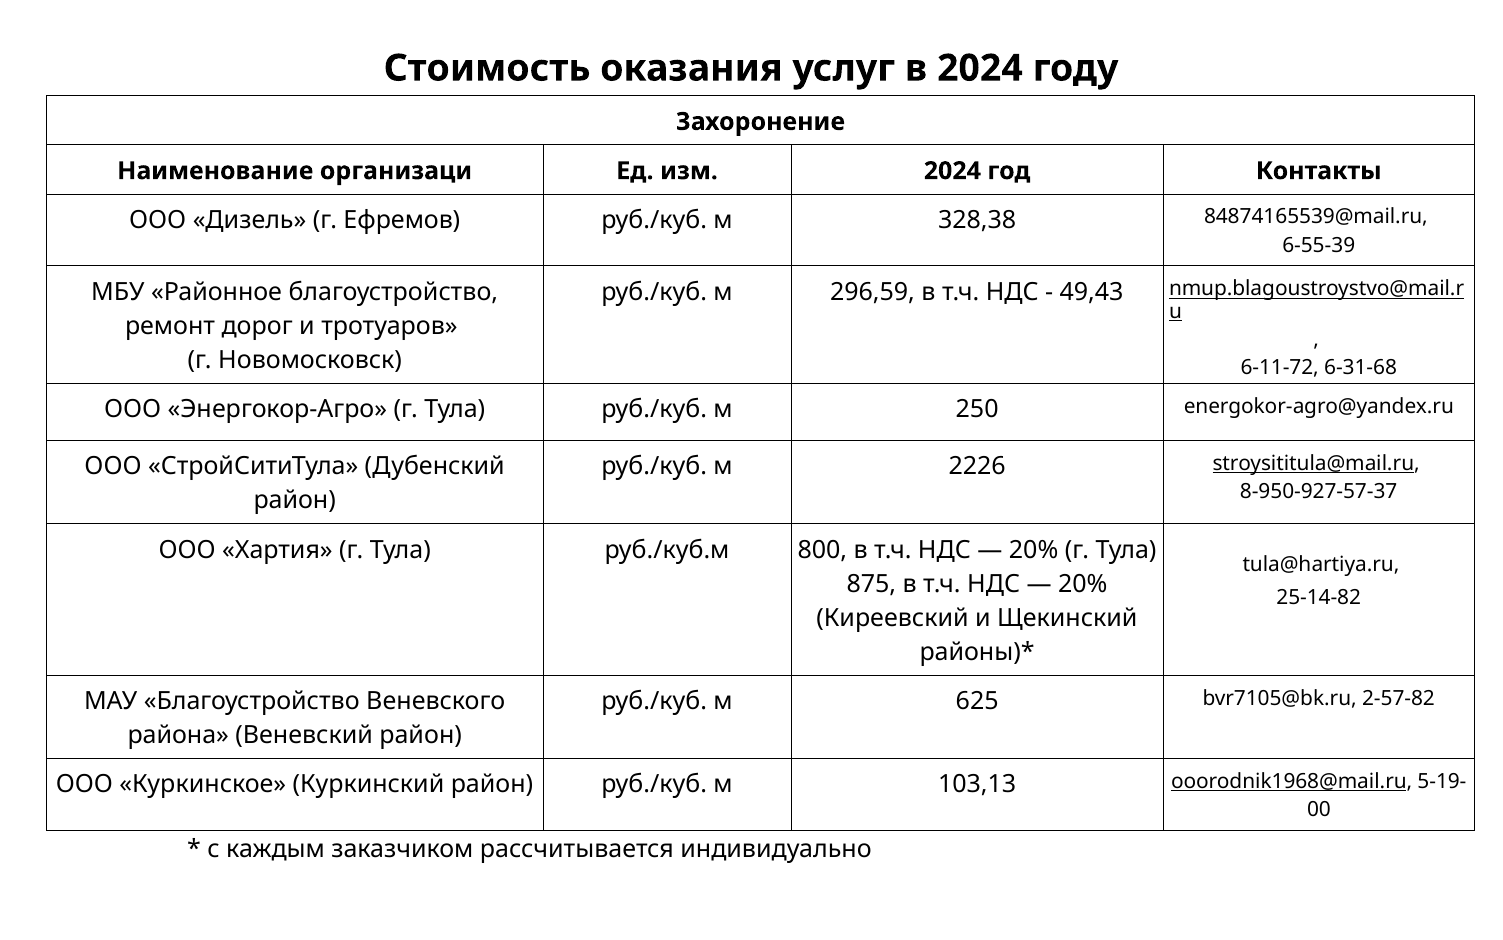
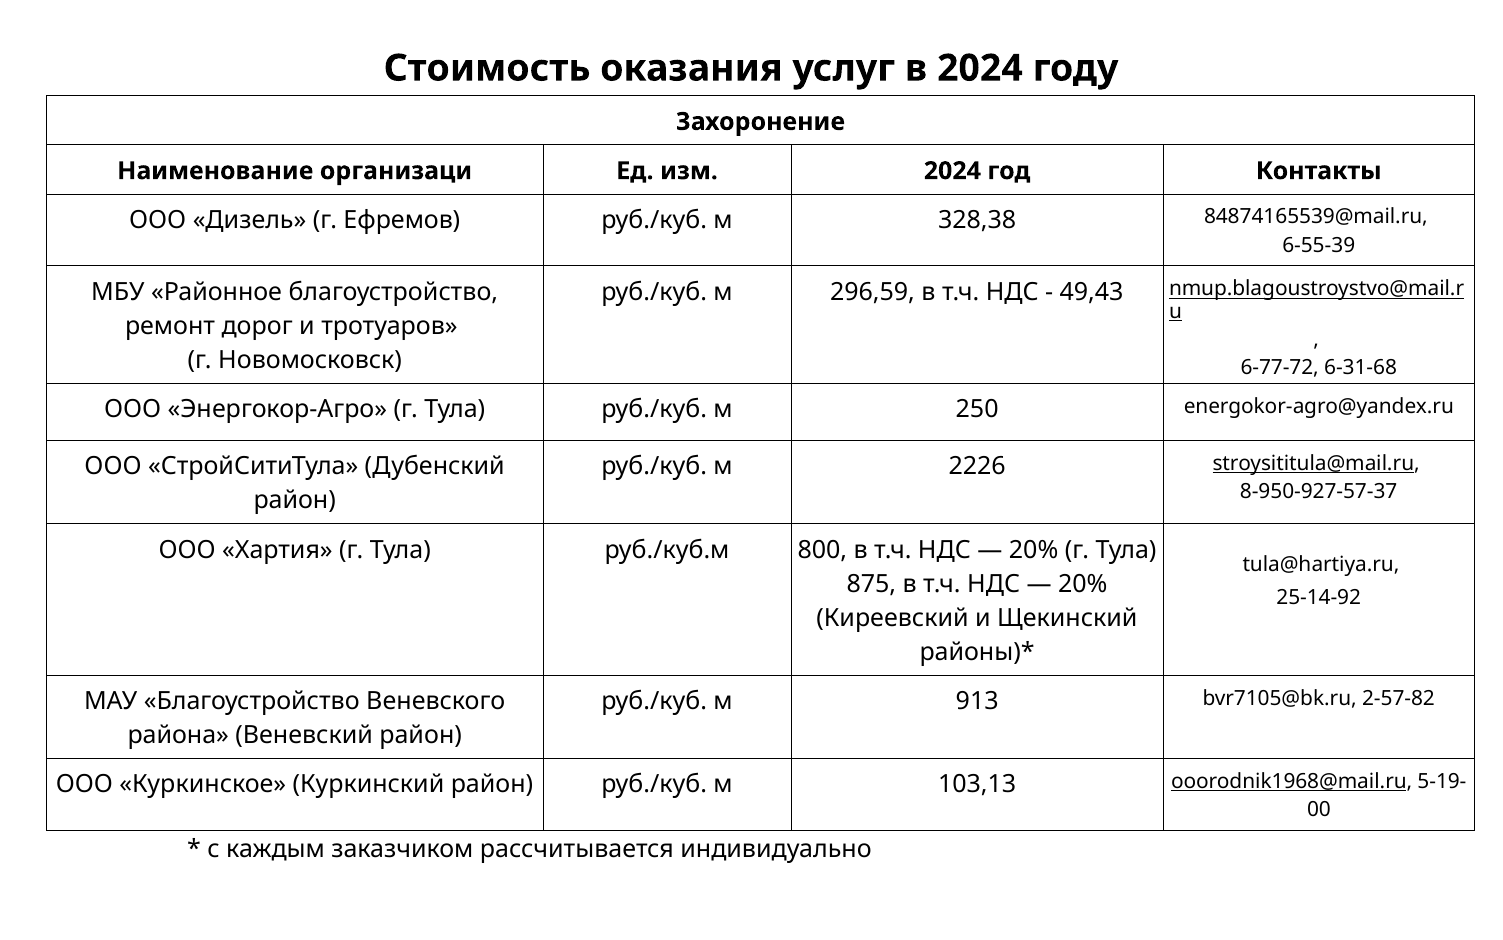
6-11-72: 6-11-72 -> 6-77-72
25-14-82: 25-14-82 -> 25-14-92
625: 625 -> 913
